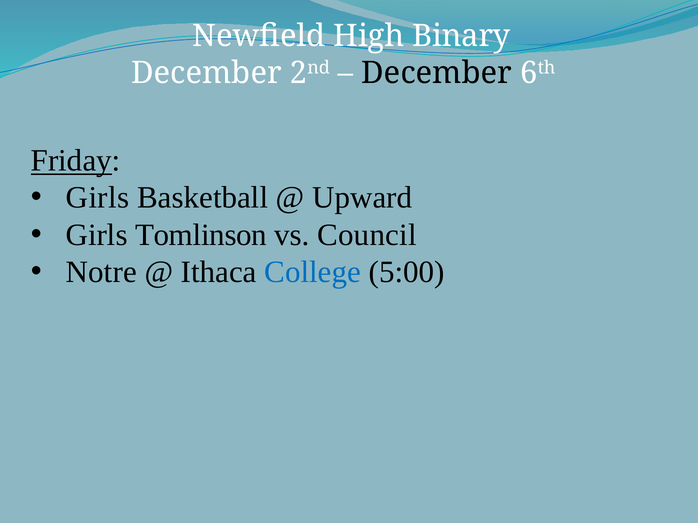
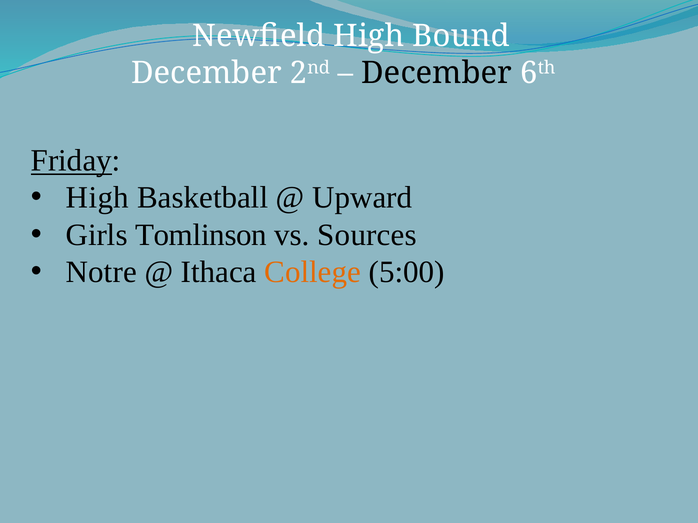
Binary: Binary -> Bound
Girls at (97, 198): Girls -> High
Council: Council -> Sources
College colour: blue -> orange
